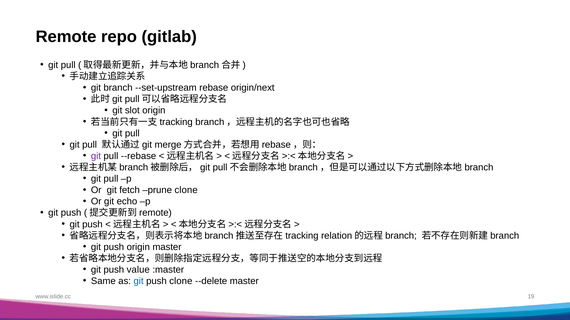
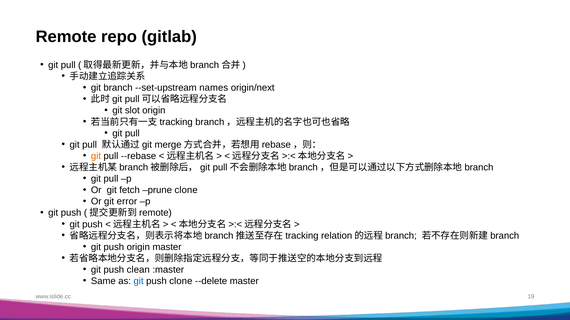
rebase: rebase -> names
git at (96, 156) colour: purple -> orange
echo: echo -> error
value: value -> clean
